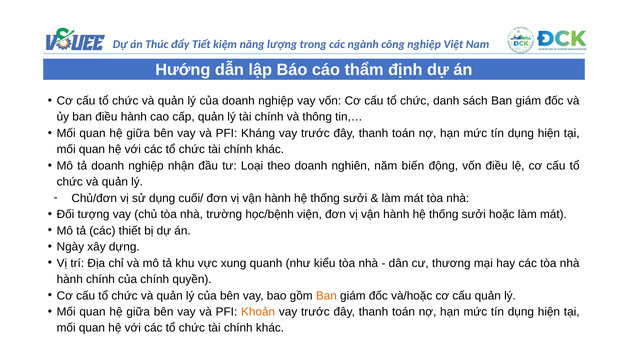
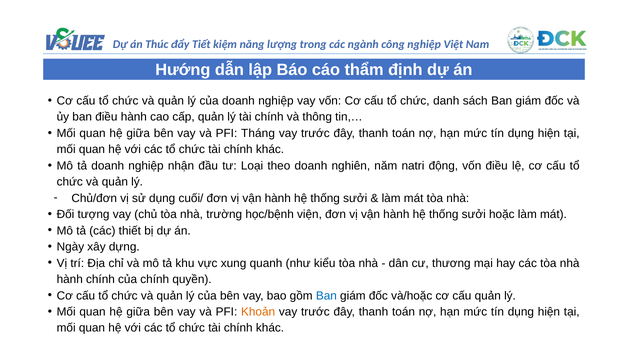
Kháng: Kháng -> Tháng
biến: biến -> natri
Ban at (326, 296) colour: orange -> blue
